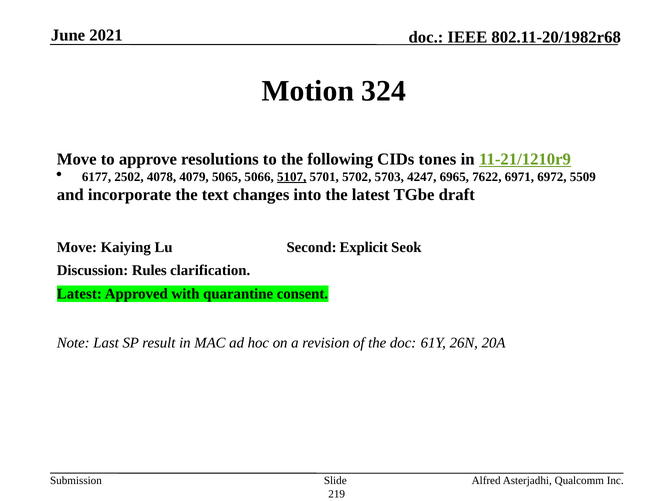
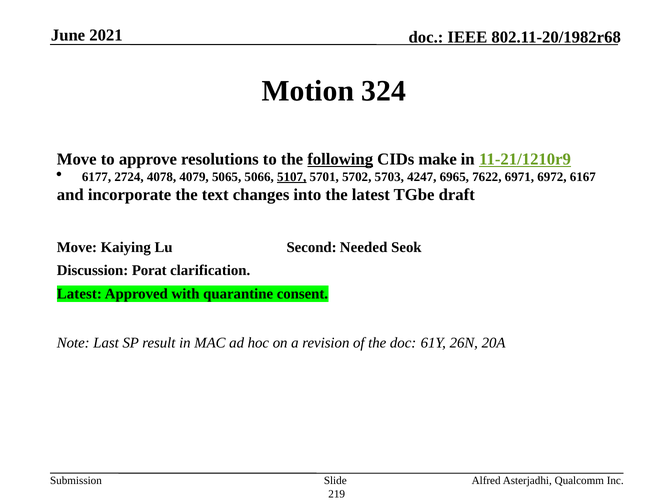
following underline: none -> present
tones: tones -> make
2502: 2502 -> 2724
5509: 5509 -> 6167
Explicit: Explicit -> Needed
Rules: Rules -> Porat
